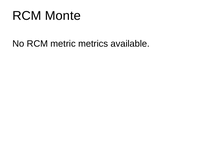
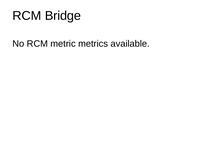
Monte: Monte -> Bridge
